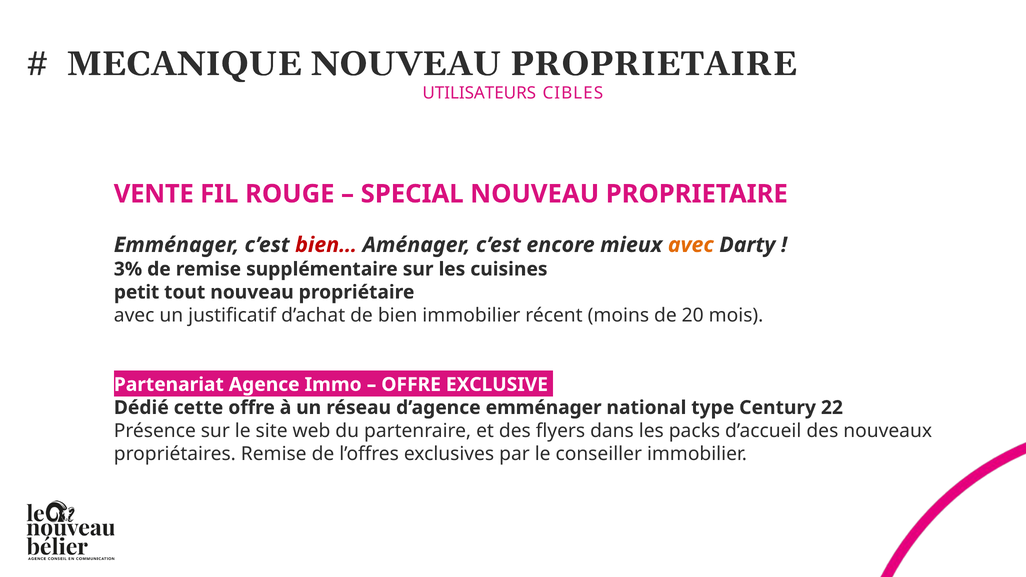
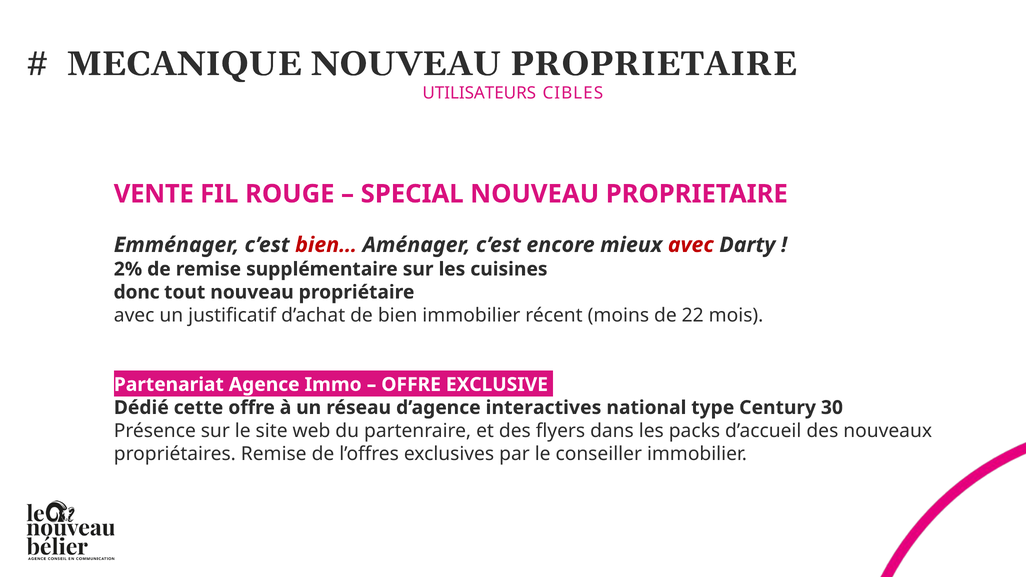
avec at (691, 245) colour: orange -> red
3%: 3% -> 2%
petit: petit -> donc
20: 20 -> 22
d’agence emménager: emménager -> interactives
22: 22 -> 30
